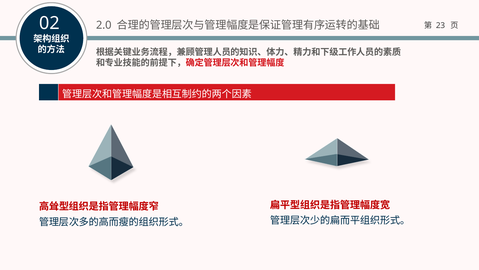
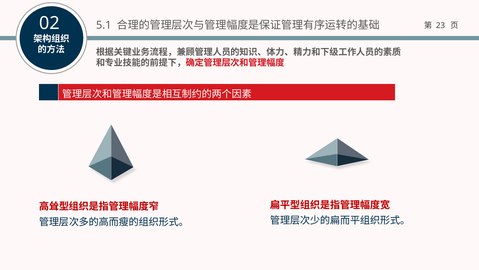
2.0: 2.0 -> 5.1
